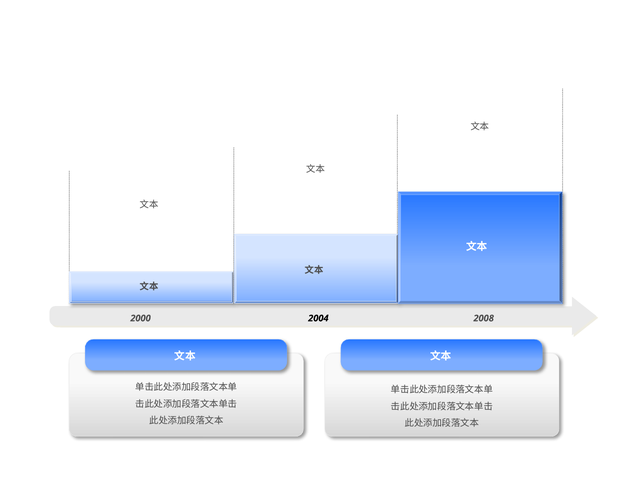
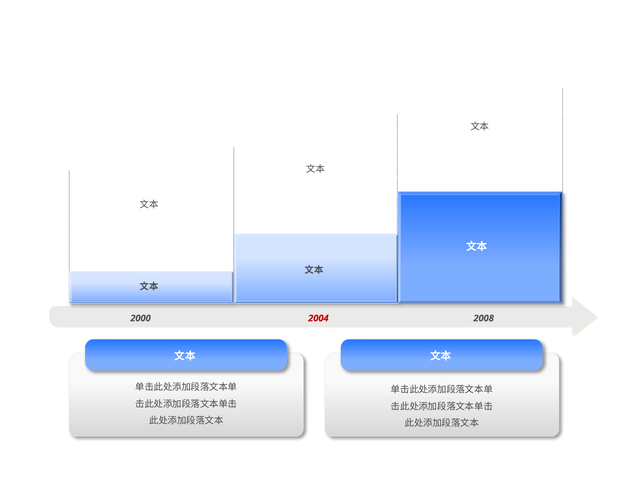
2004 colour: black -> red
